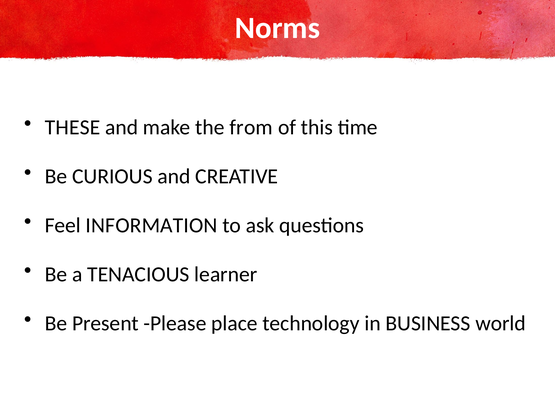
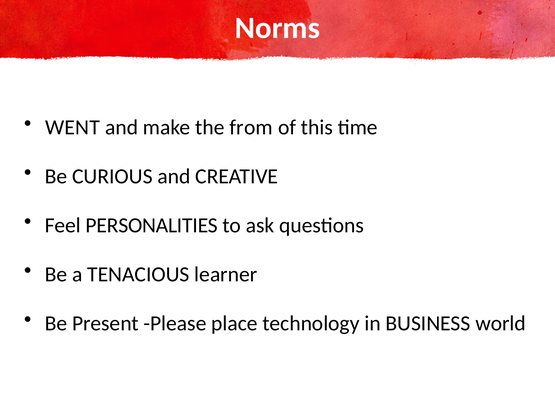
THESE: THESE -> WENT
INFORMATION: INFORMATION -> PERSONALITIES
